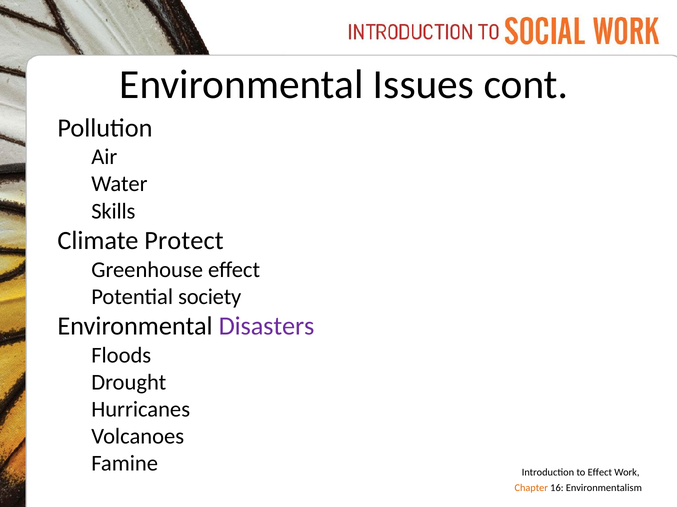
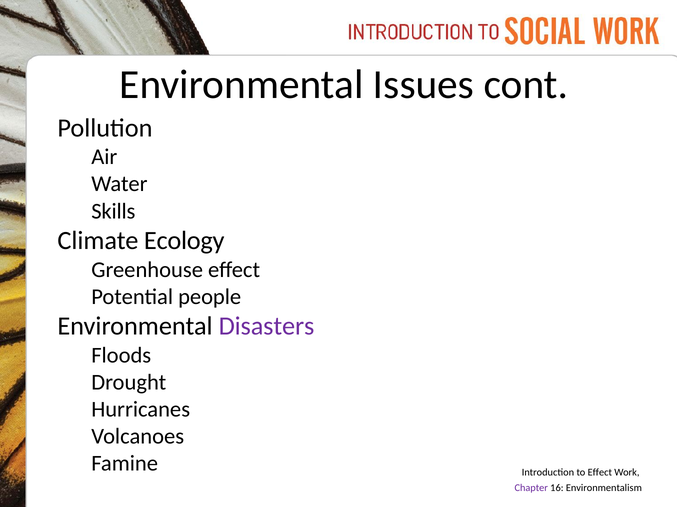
Protect: Protect -> Ecology
society: society -> people
Chapter colour: orange -> purple
